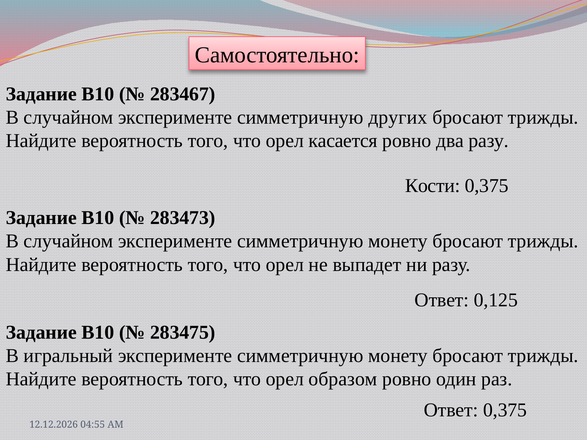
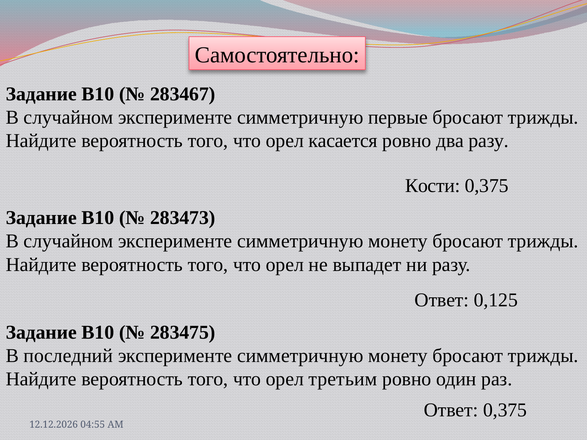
других: других -> первые
игральный: игральный -> последний
образом: образом -> третьим
